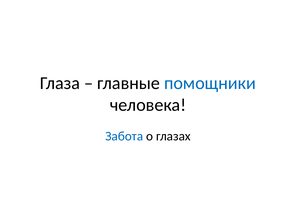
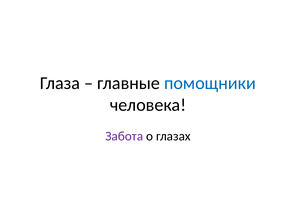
Забота colour: blue -> purple
